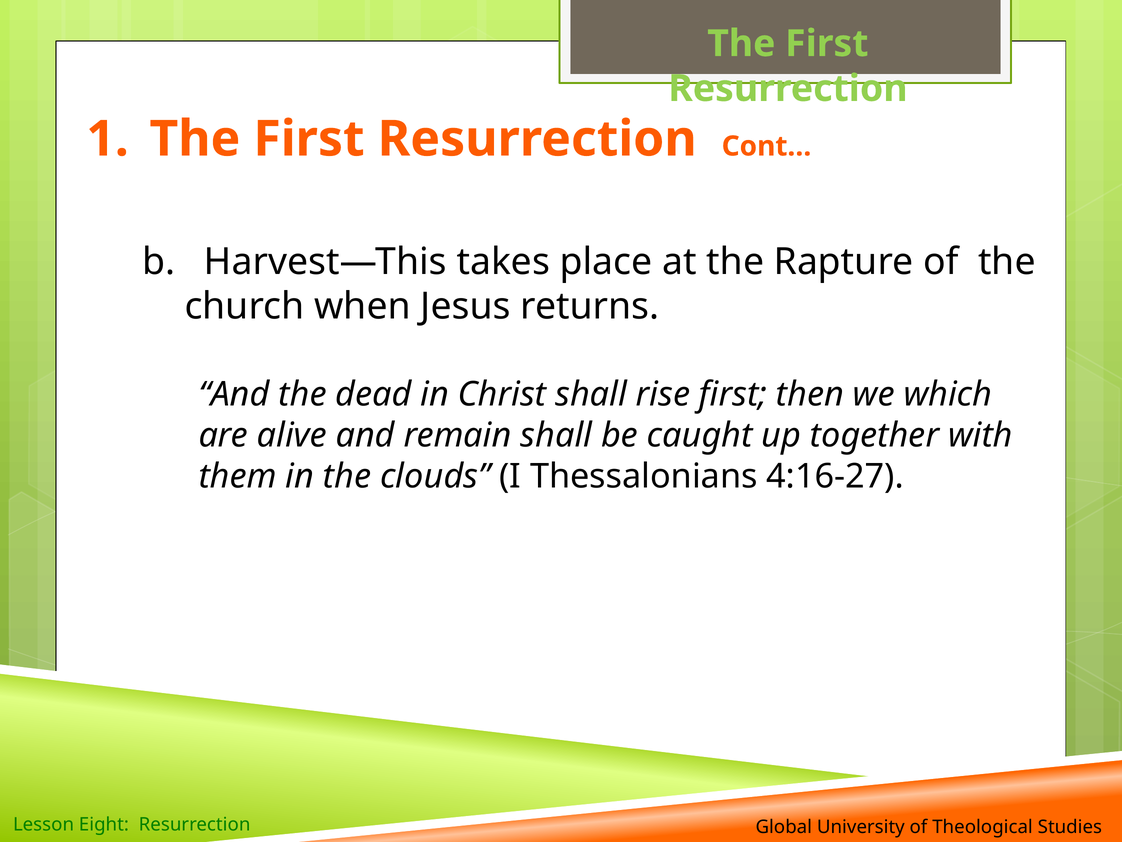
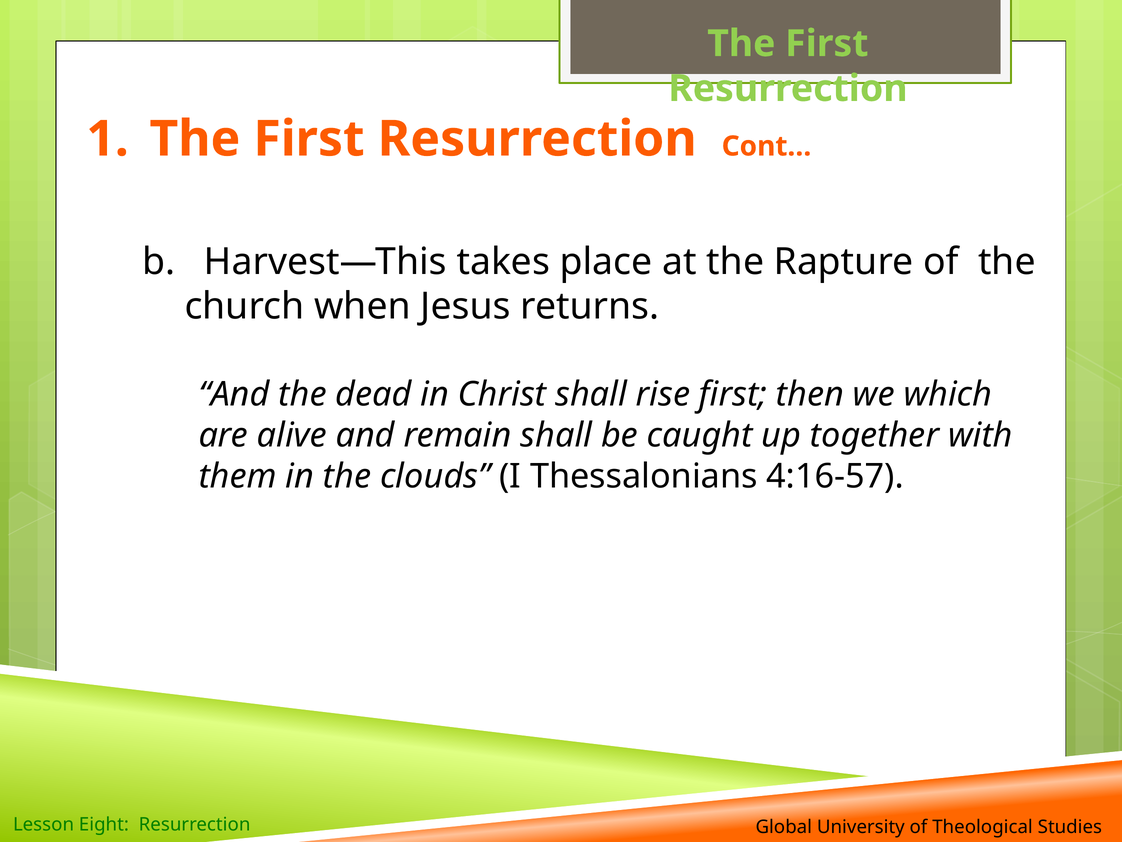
4:16-27: 4:16-27 -> 4:16-57
